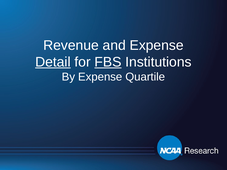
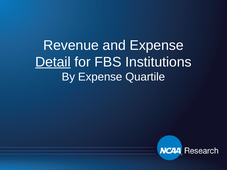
FBS underline: present -> none
